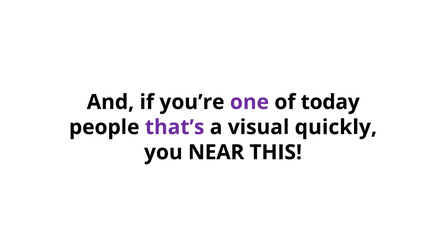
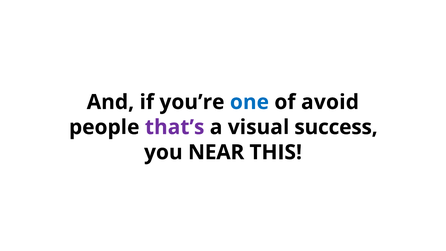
one colour: purple -> blue
today: today -> avoid
quickly: quickly -> success
